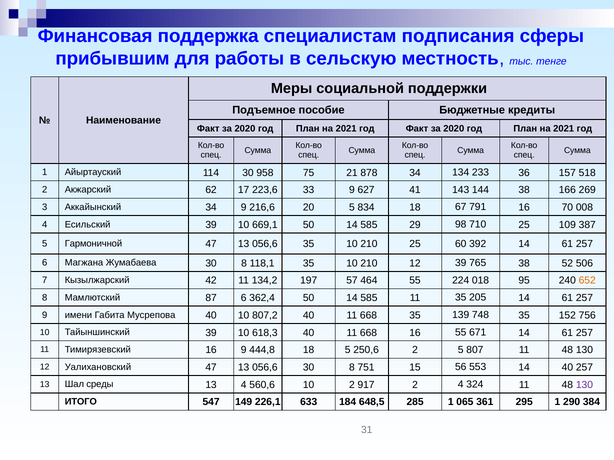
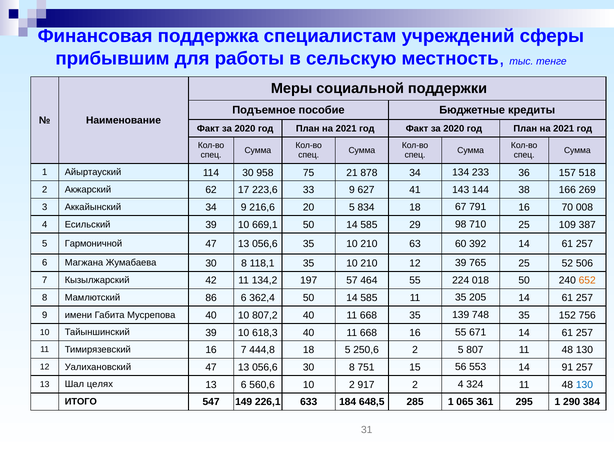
подписания: подписания -> учреждений
210 25: 25 -> 63
765 38: 38 -> 25
018 95: 95 -> 50
87: 87 -> 86
16 9: 9 -> 7
14 40: 40 -> 91
среды: среды -> целях
13 4: 4 -> 6
130 at (584, 385) colour: purple -> blue
